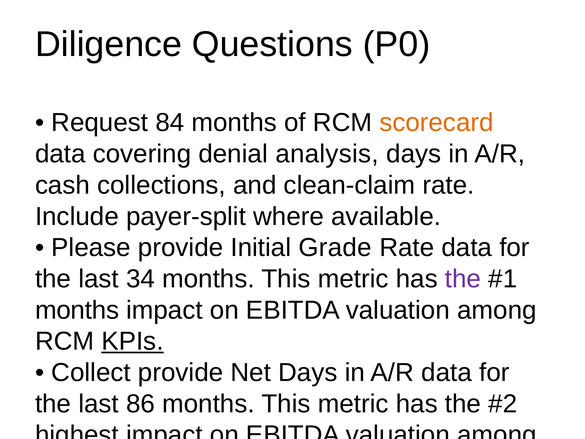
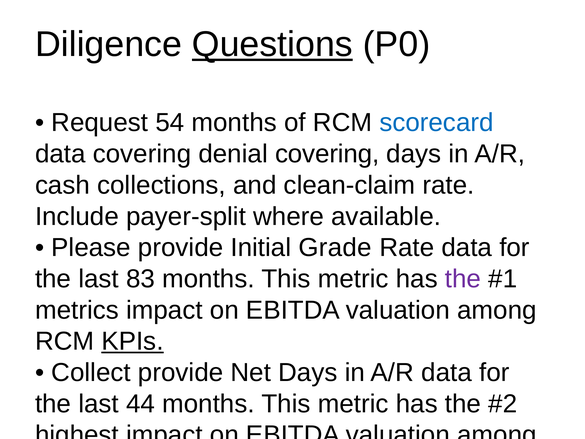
Questions underline: none -> present
84: 84 -> 54
scorecard colour: orange -> blue
denial analysis: analysis -> covering
34: 34 -> 83
months at (77, 310): months -> metrics
86: 86 -> 44
